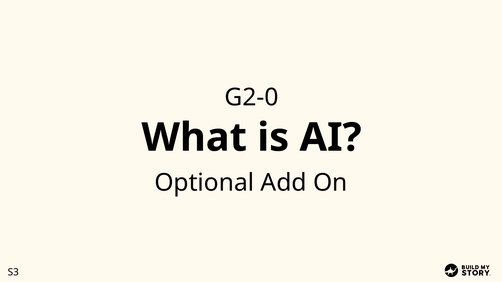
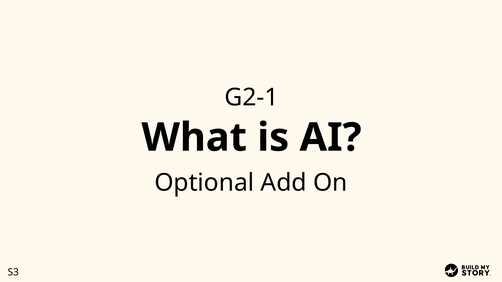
G2-0: G2-0 -> G2-1
